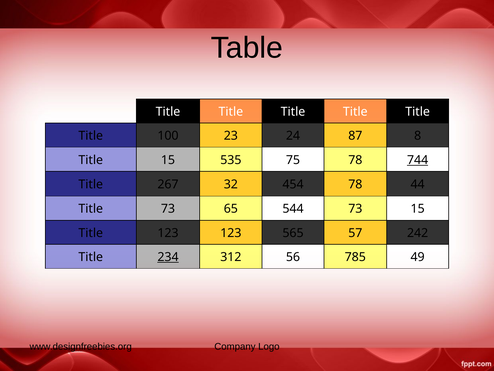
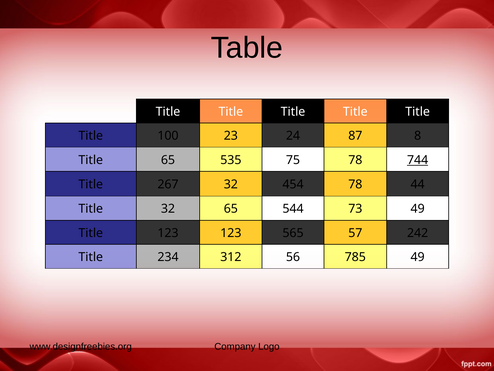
Title 15: 15 -> 65
Title 73: 73 -> 32
73 15: 15 -> 49
234 underline: present -> none
